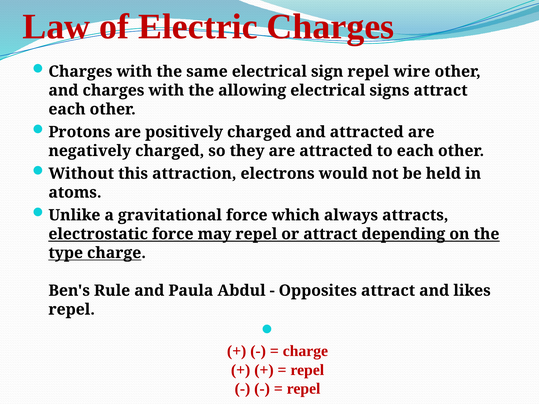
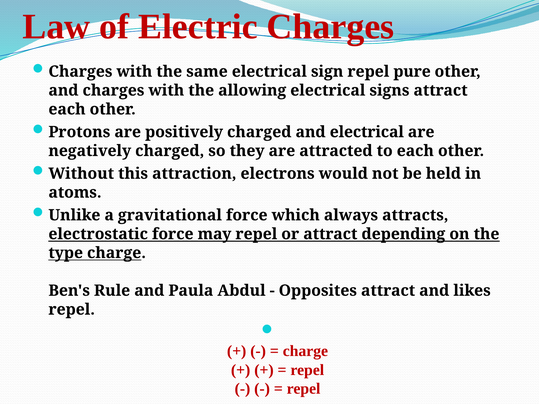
wire: wire -> pure
and attracted: attracted -> electrical
